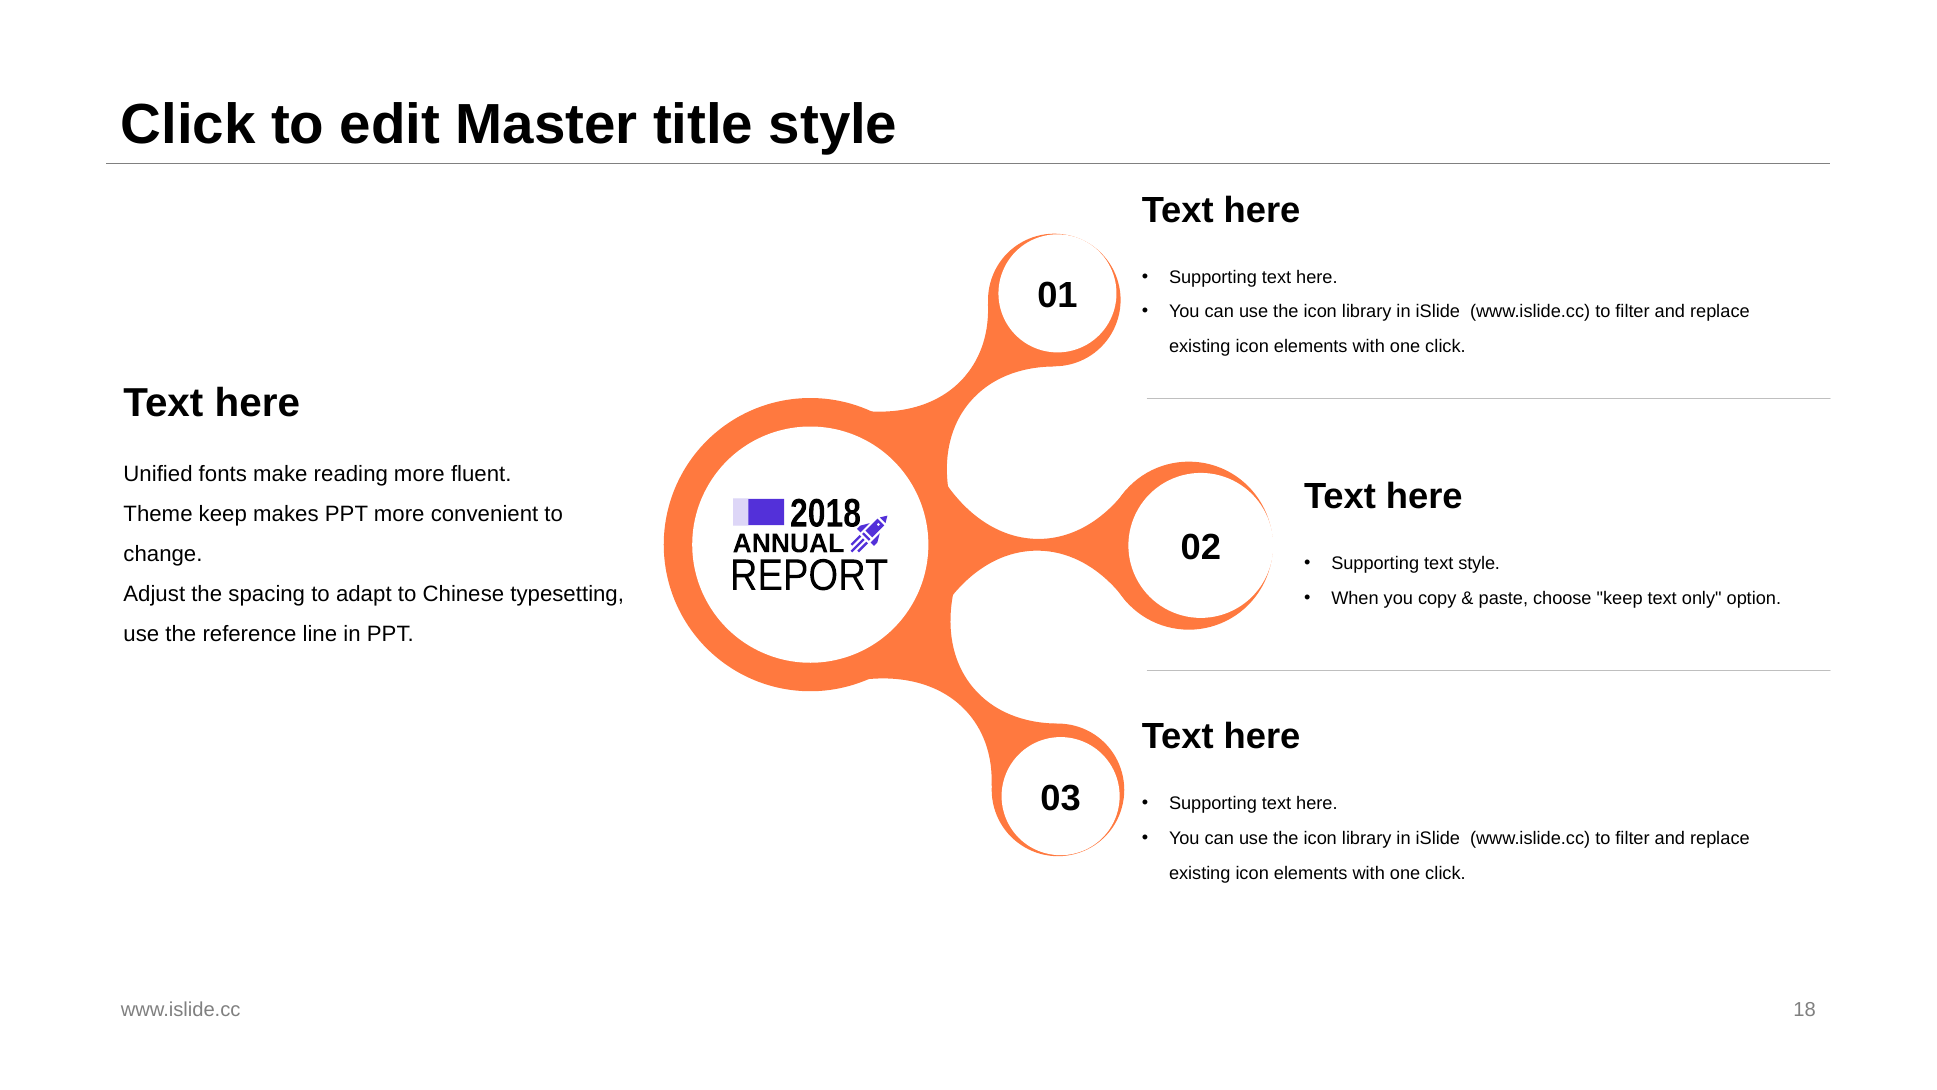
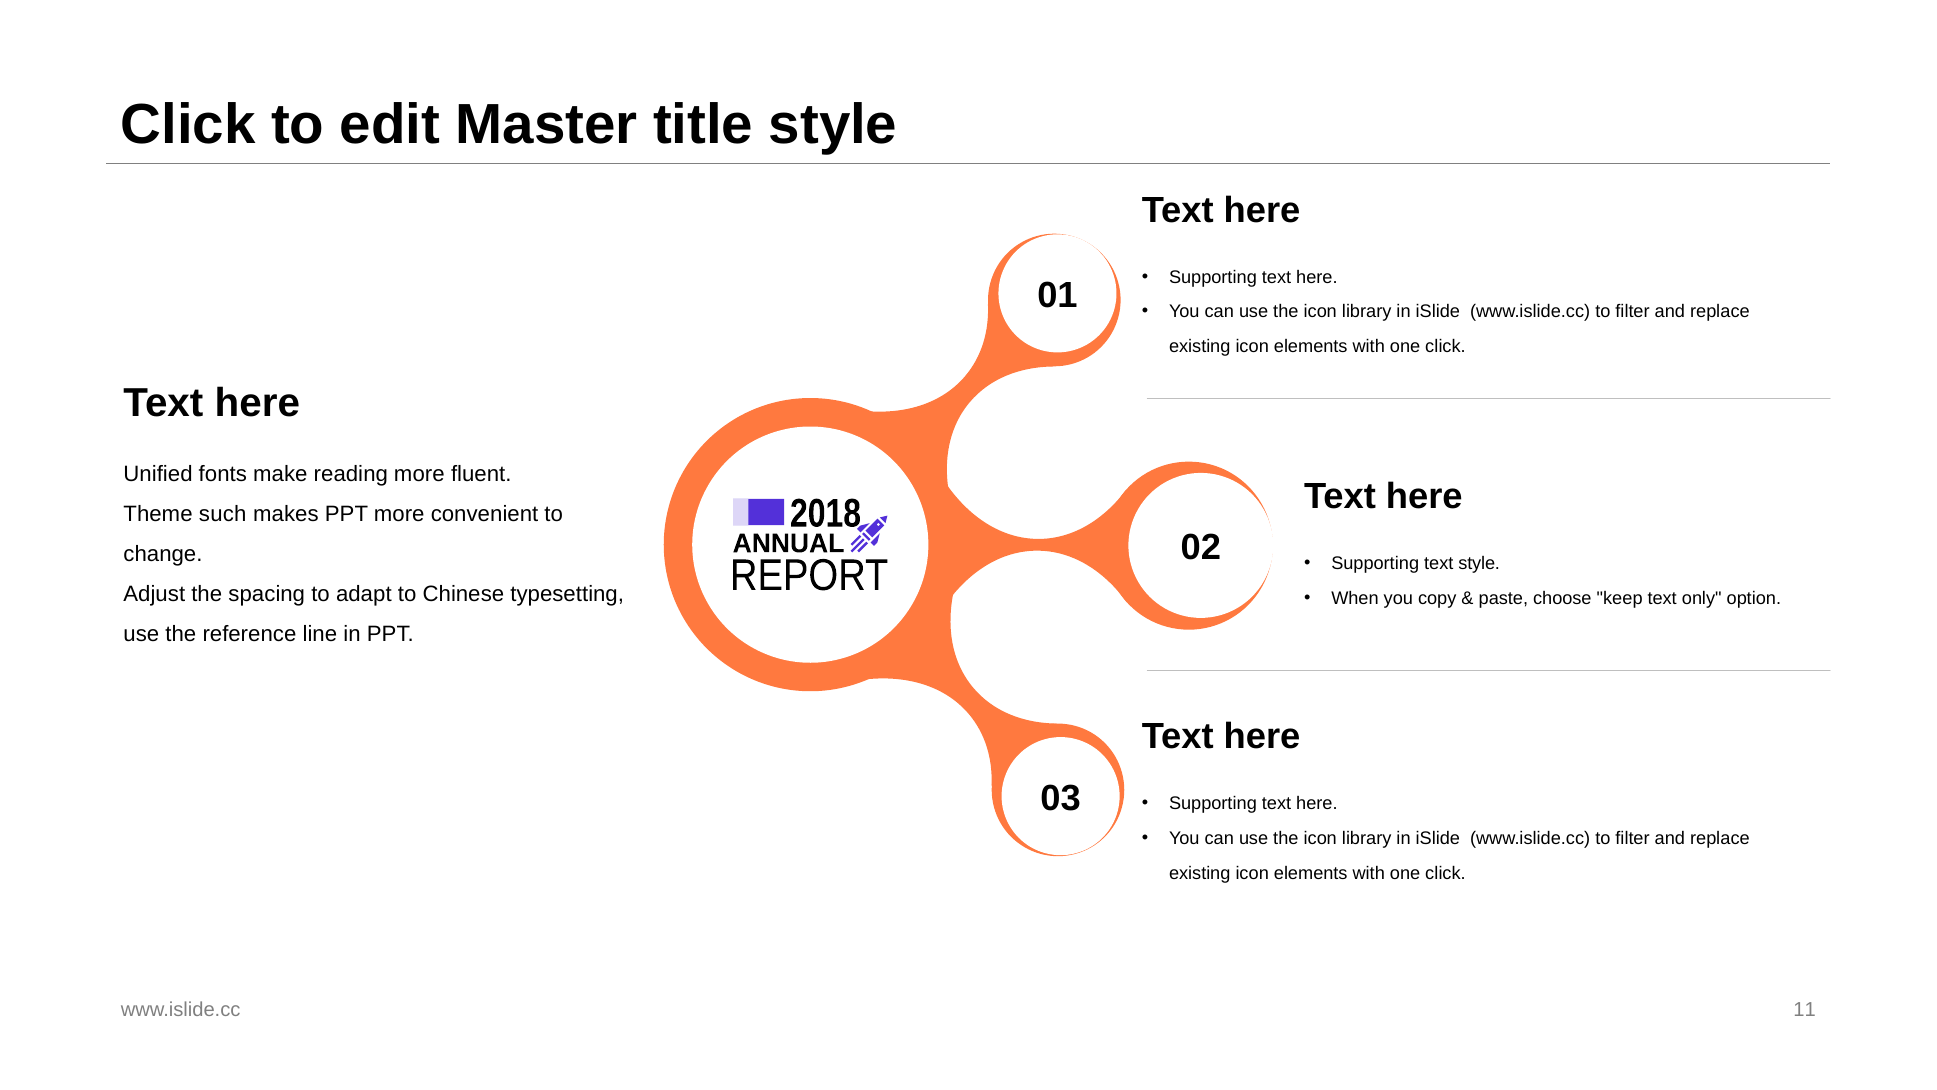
Theme keep: keep -> such
18: 18 -> 11
